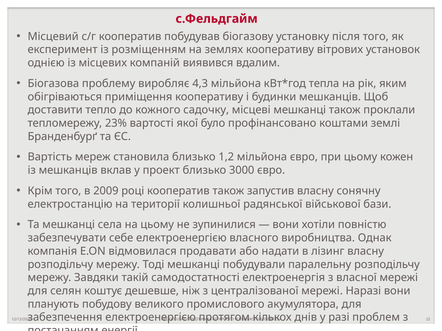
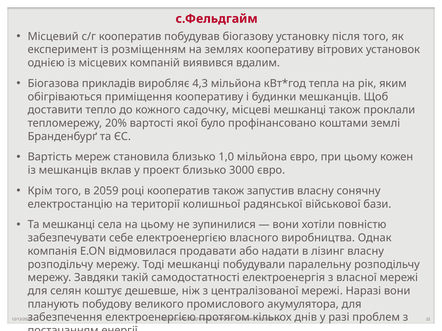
проблему: проблему -> прикладів
23%: 23% -> 20%
1,2: 1,2 -> 1,0
2009: 2009 -> 2059
